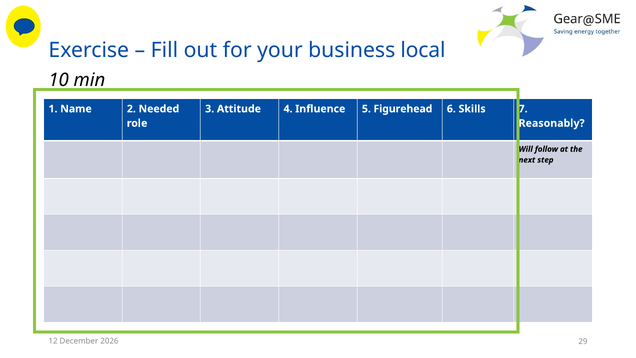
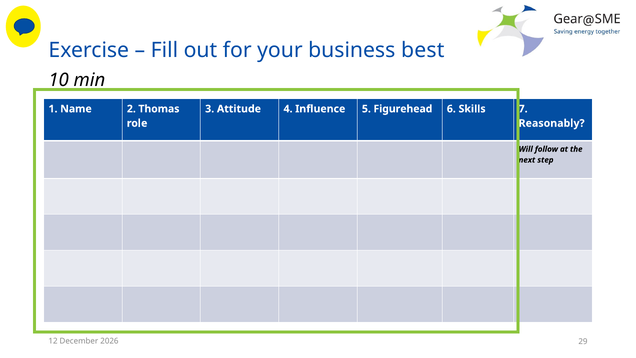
local: local -> best
Needed: Needed -> Thomas
